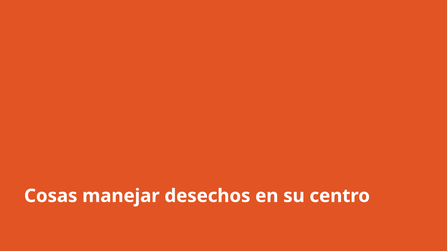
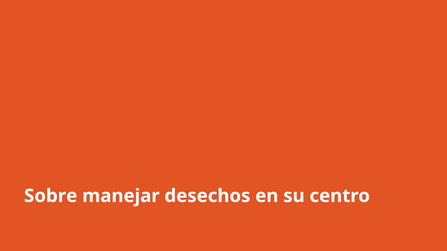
Cosas: Cosas -> Sobre
